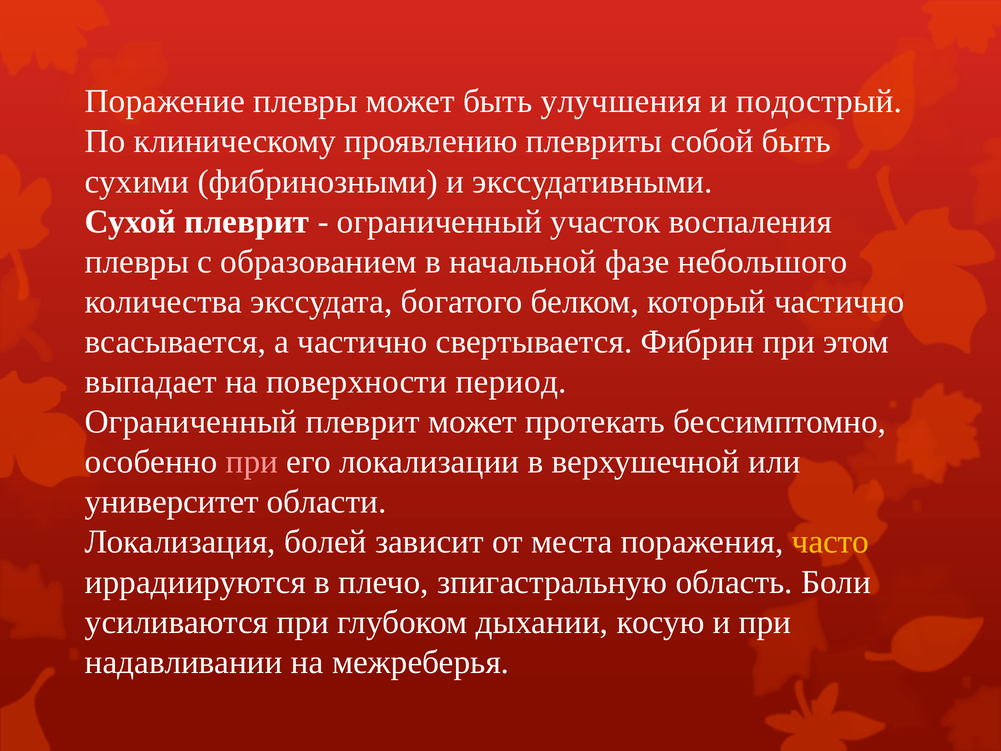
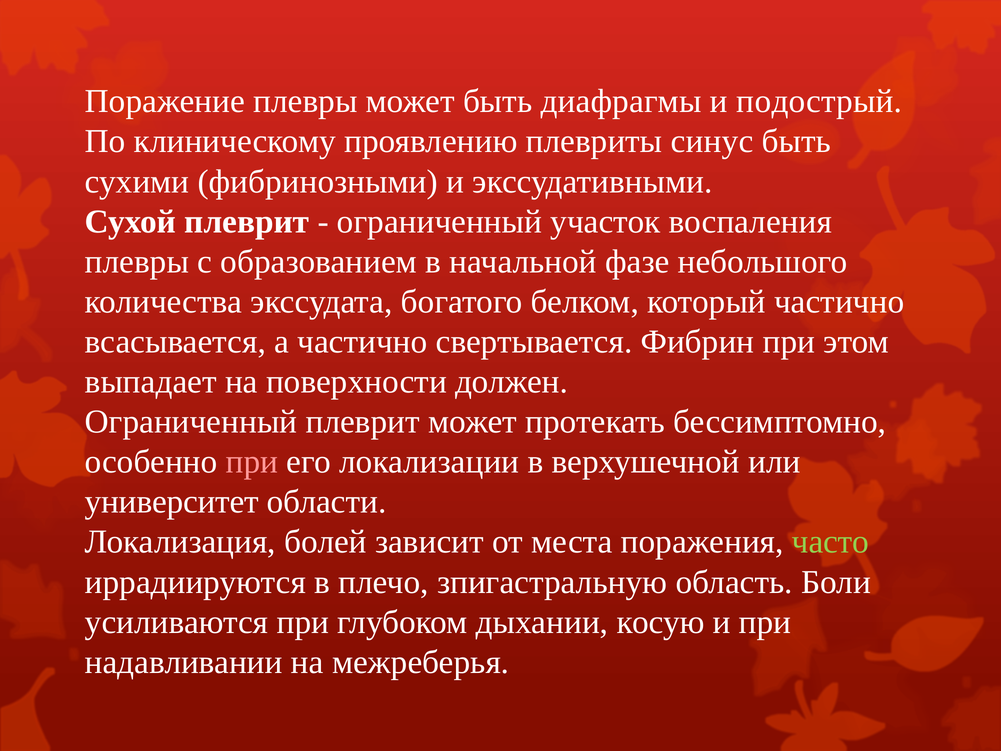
улучшения: улучшения -> диафрагмы
собой: собой -> синус
период: период -> должен
часто colour: yellow -> light green
